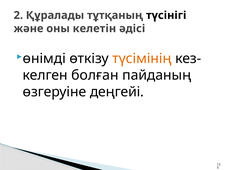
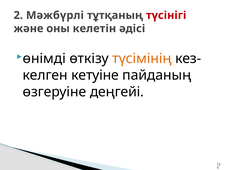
Құралады: Құралады -> Мәжбүрлі
түсінігі colour: black -> red
болған: болған -> кетуіне
